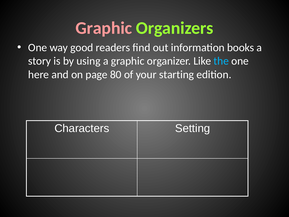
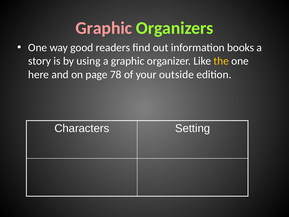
the colour: light blue -> yellow
80: 80 -> 78
starting: starting -> outside
